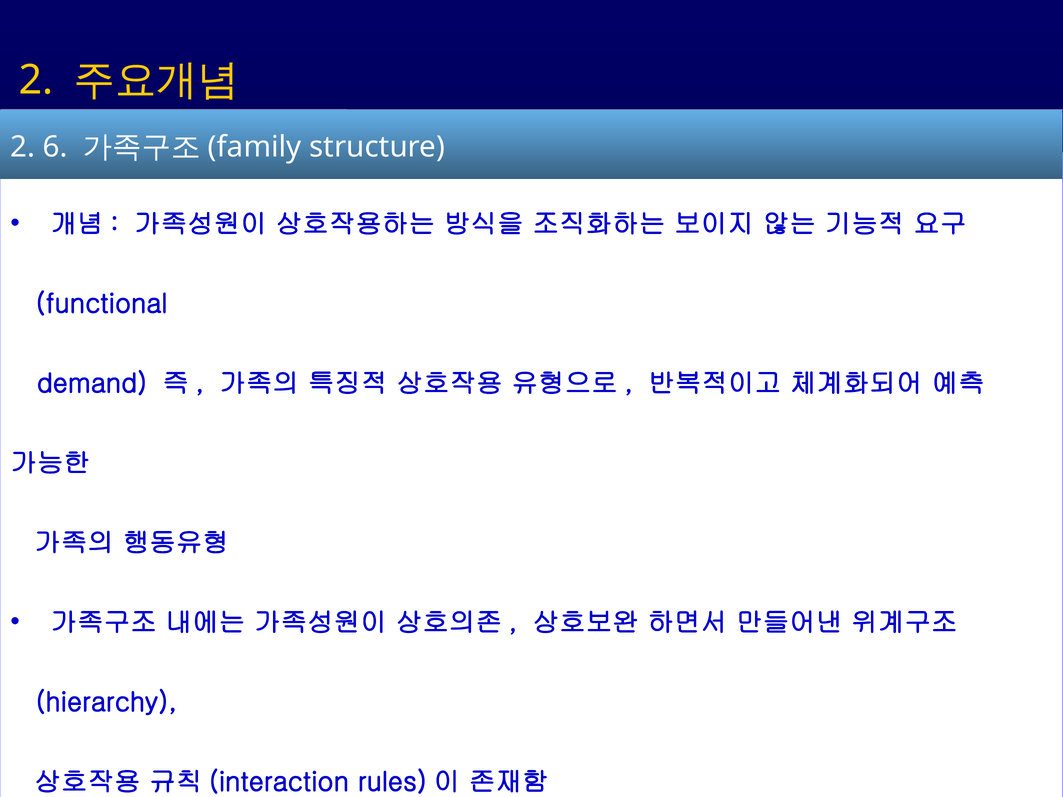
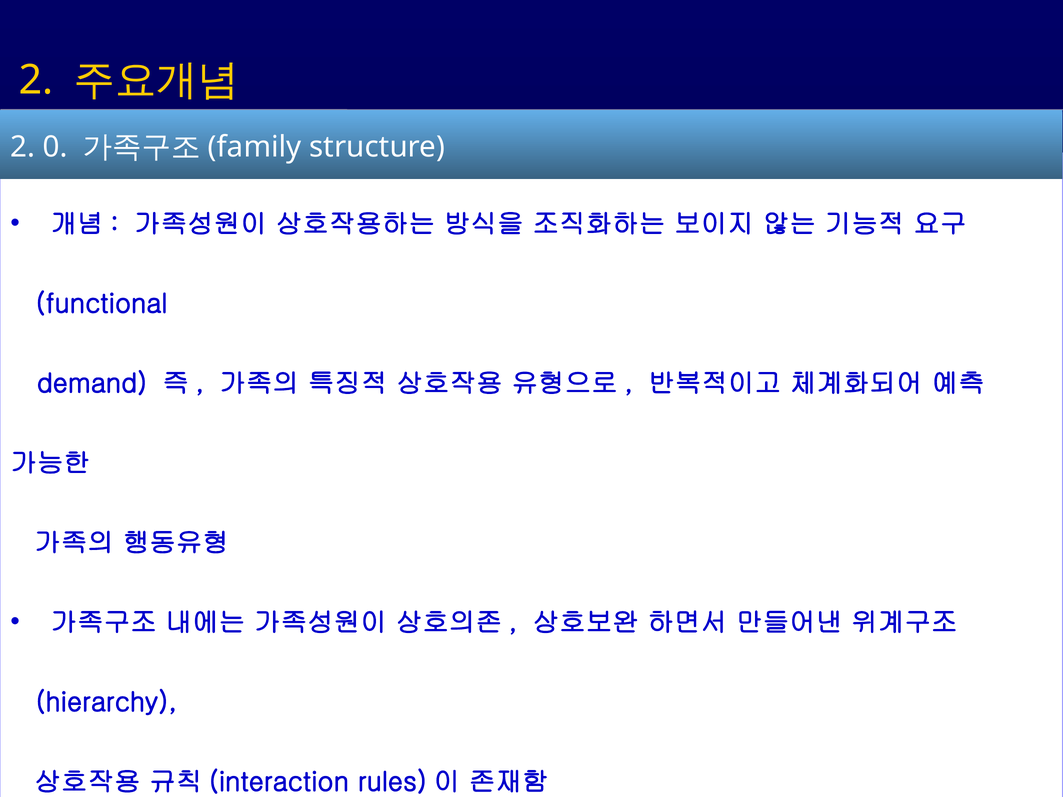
6: 6 -> 0
